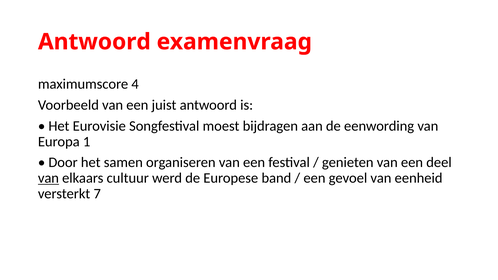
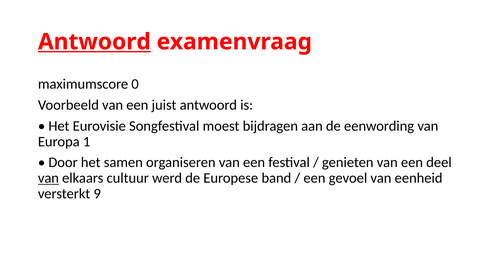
Antwoord at (94, 42) underline: none -> present
4: 4 -> 0
7: 7 -> 9
